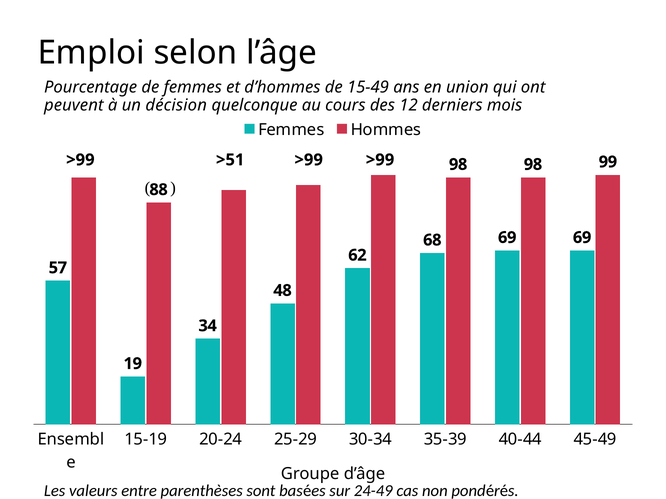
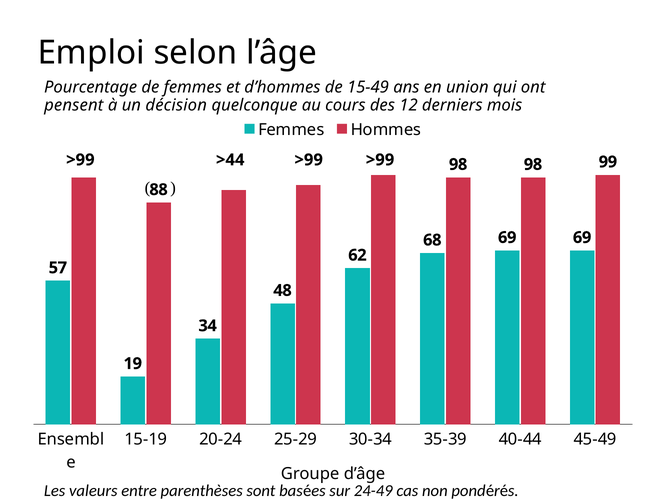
peuvent: peuvent -> pensent
>51: >51 -> >44
